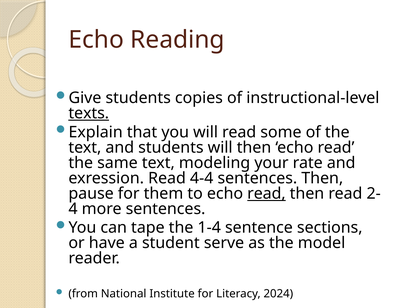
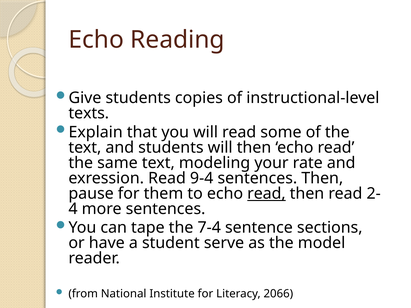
texts underline: present -> none
4-4: 4-4 -> 9-4
1-4: 1-4 -> 7-4
2024: 2024 -> 2066
